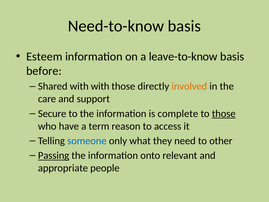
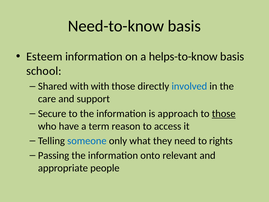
leave-to-know: leave-to-know -> helps-to-know
before: before -> school
involved colour: orange -> blue
complete: complete -> approach
other: other -> rights
Passing underline: present -> none
